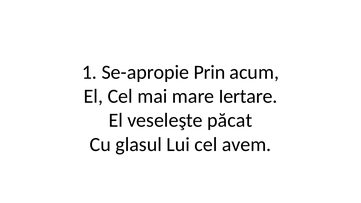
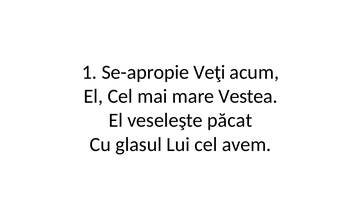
Prin: Prin -> Veţi
Iertare: Iertare -> Vestea
